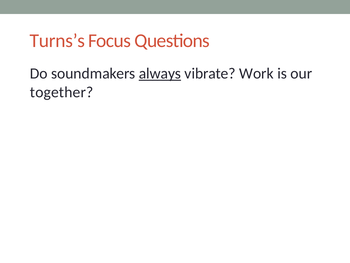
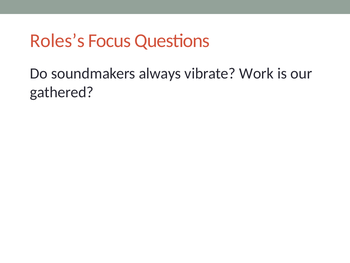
Turns’s: Turns’s -> Roles’s
always underline: present -> none
together: together -> gathered
